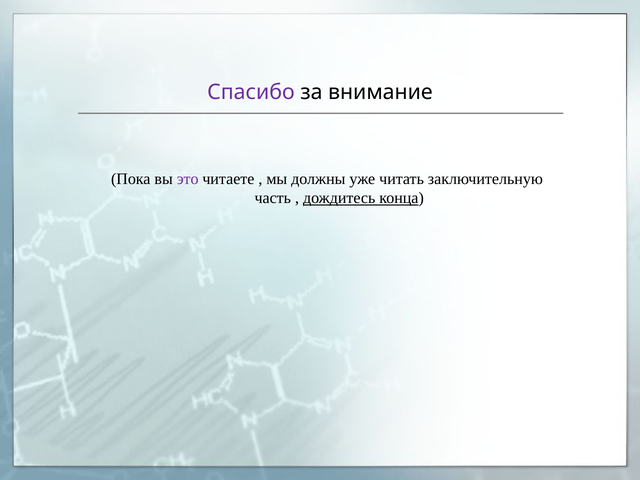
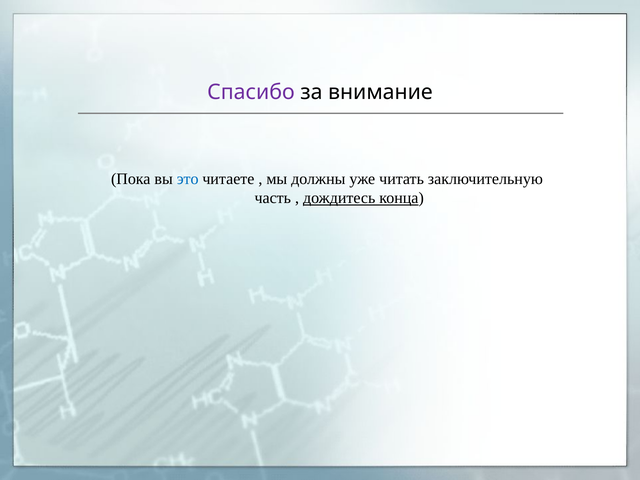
это colour: purple -> blue
